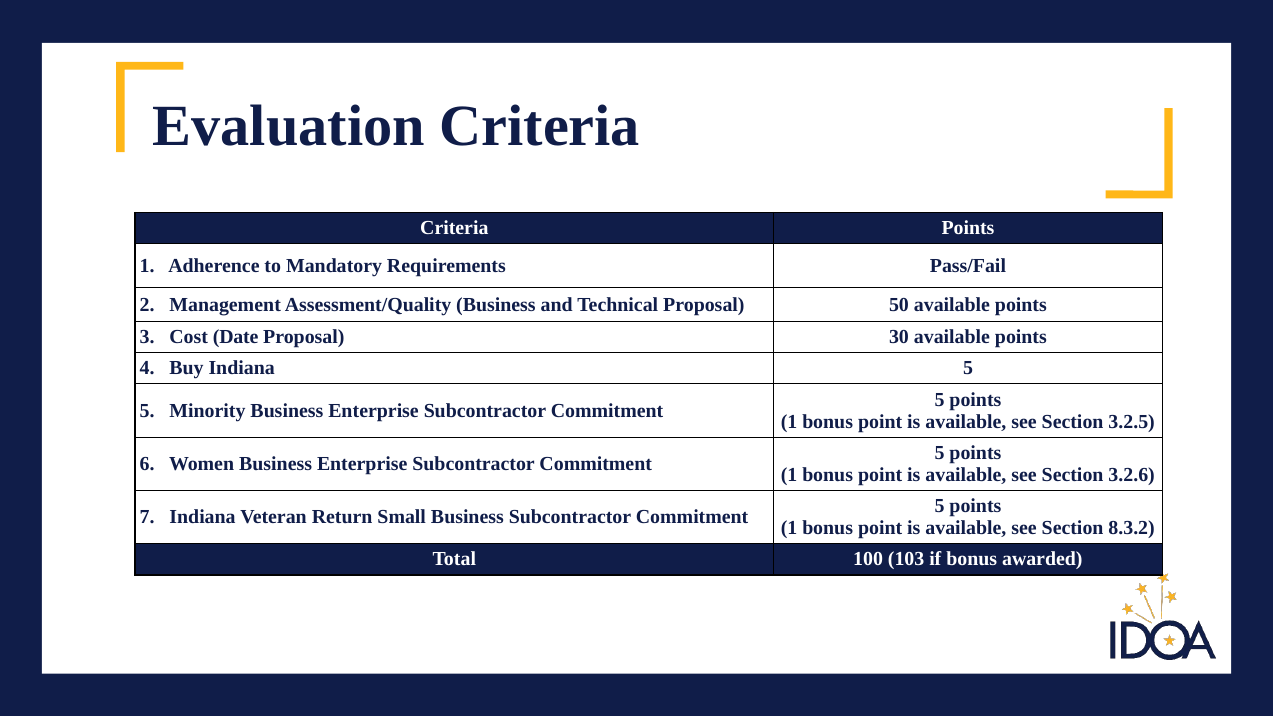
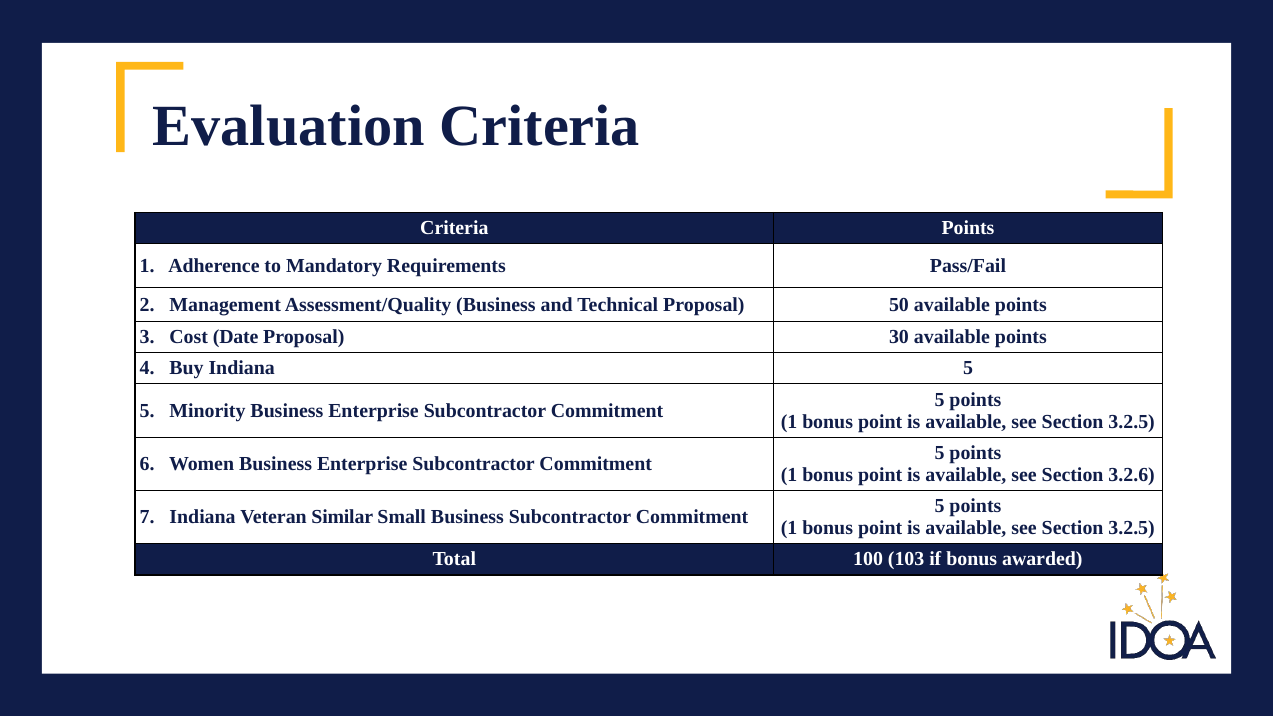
Return: Return -> Similar
8.3.2 at (1132, 528): 8.3.2 -> 3.2.5
